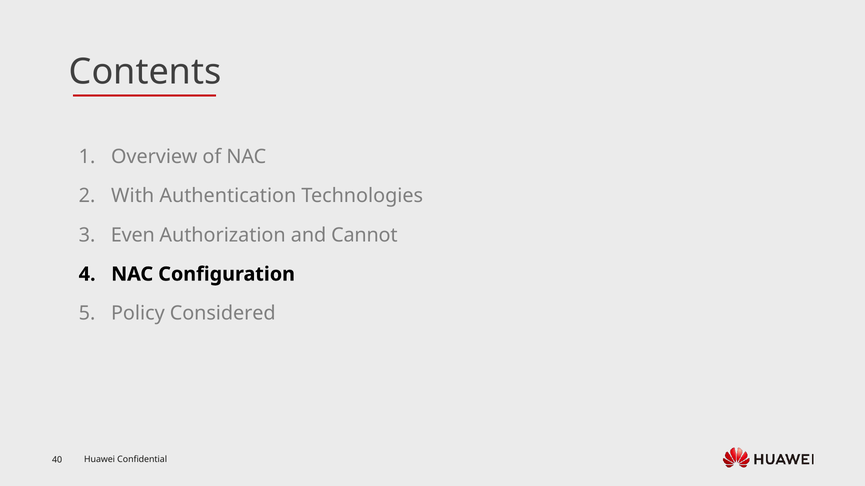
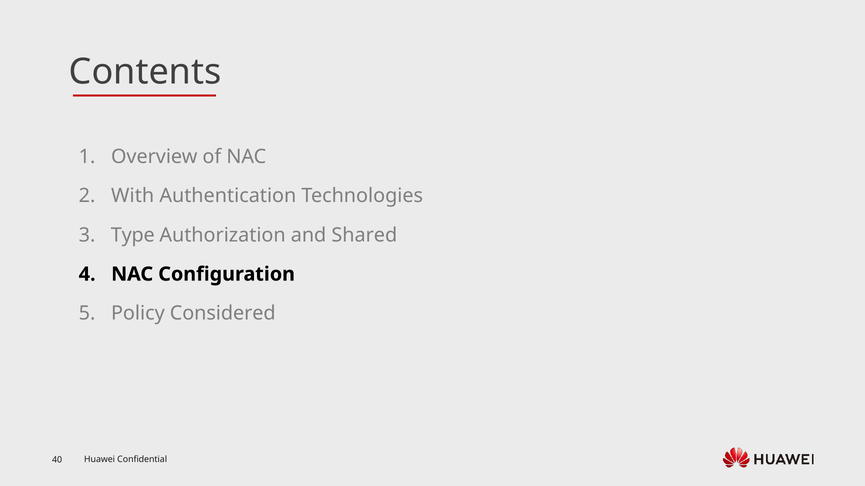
Even: Even -> Type
Cannot: Cannot -> Shared
